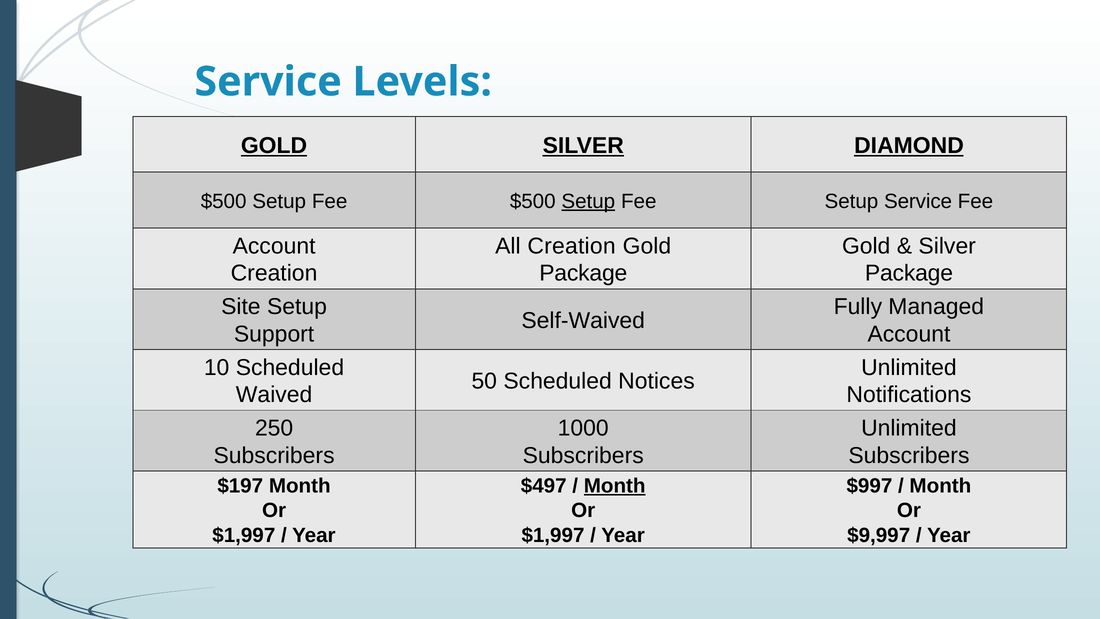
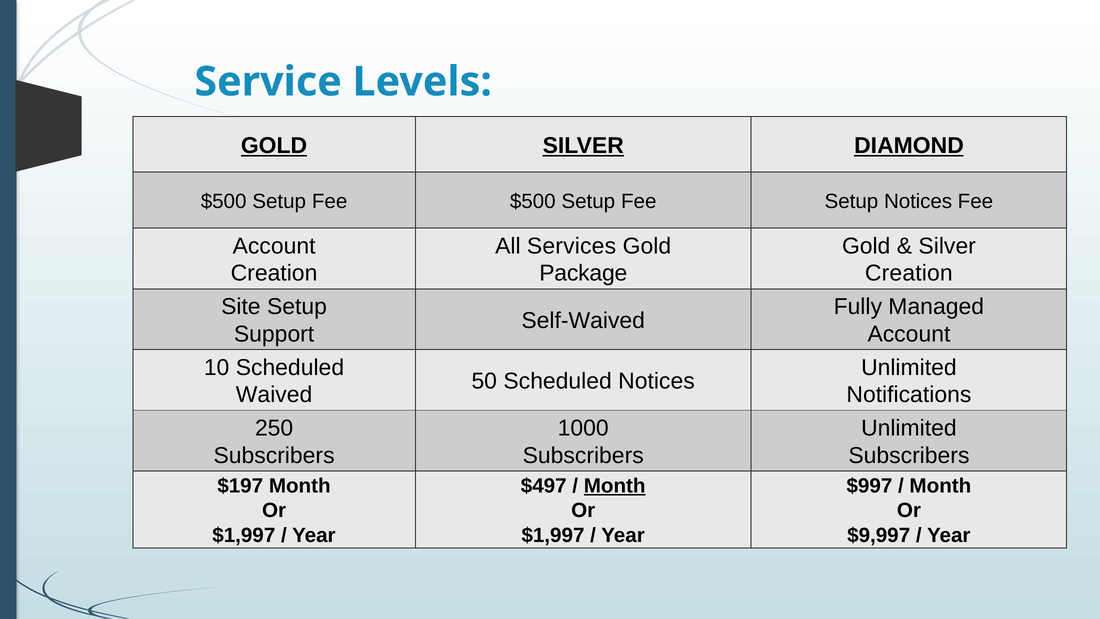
Setup at (588, 201) underline: present -> none
Setup Service: Service -> Notices
All Creation: Creation -> Services
Package at (909, 273): Package -> Creation
